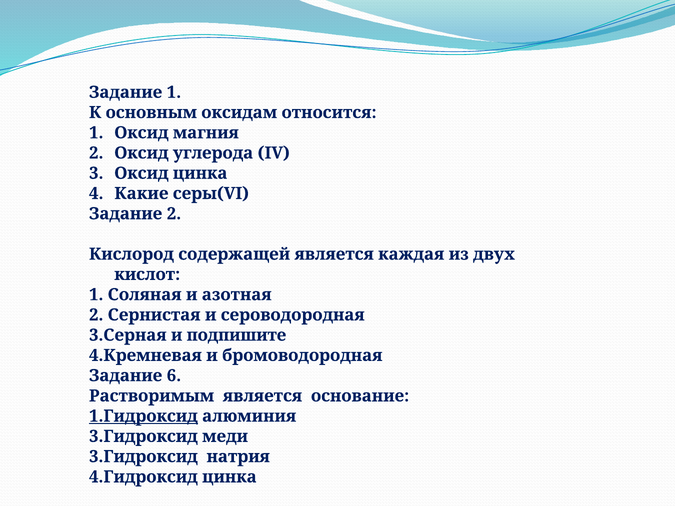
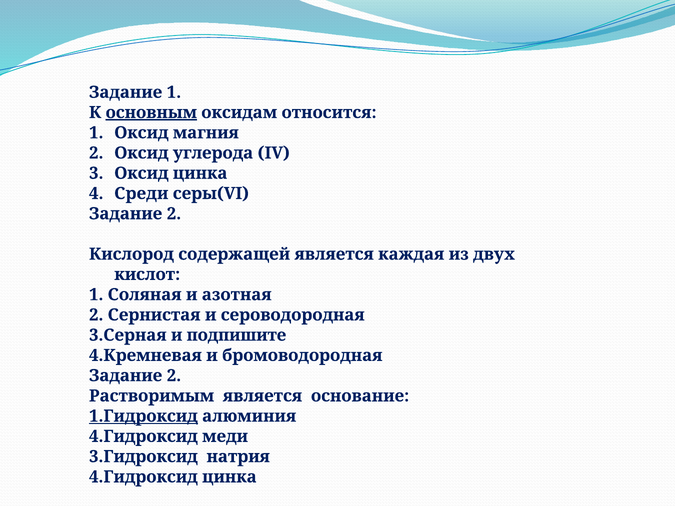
основным underline: none -> present
Какие: Какие -> Среди
6 at (174, 376): 6 -> 2
3.Гидроксид at (143, 437): 3.Гидроксид -> 4.Гидроксид
